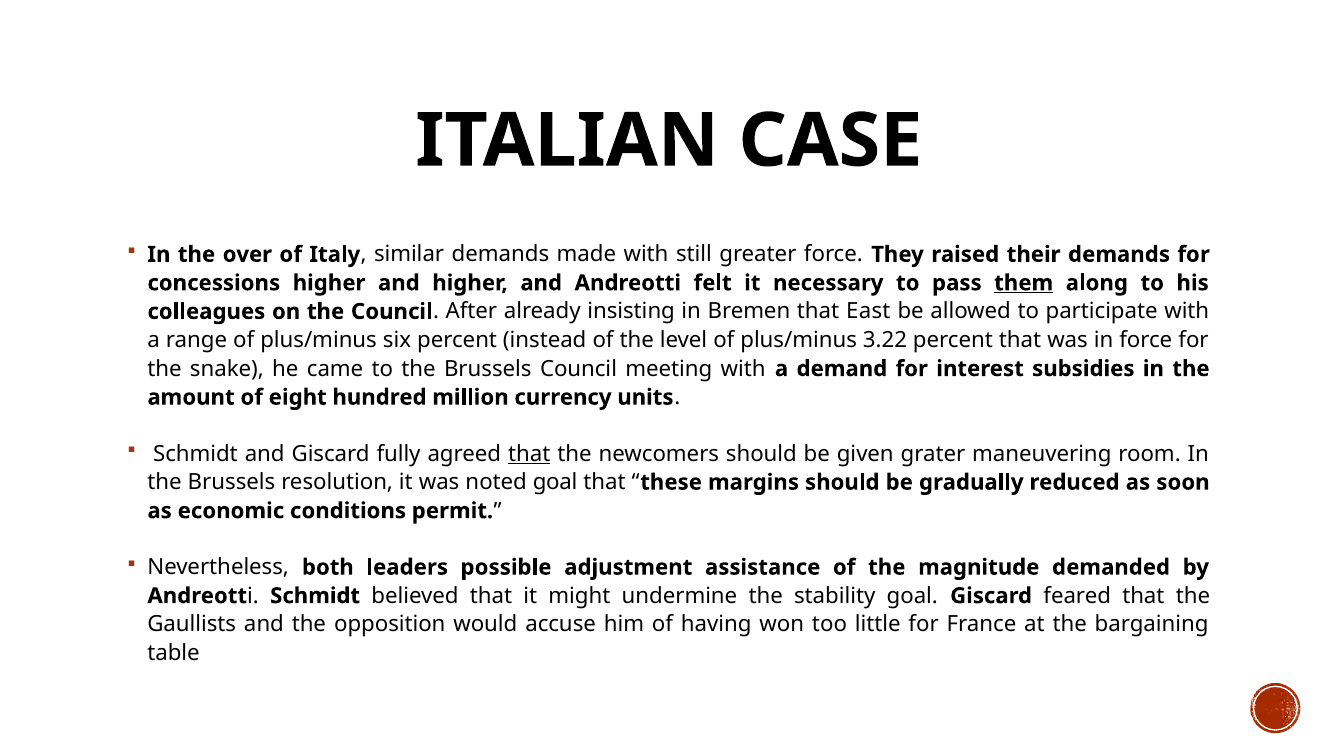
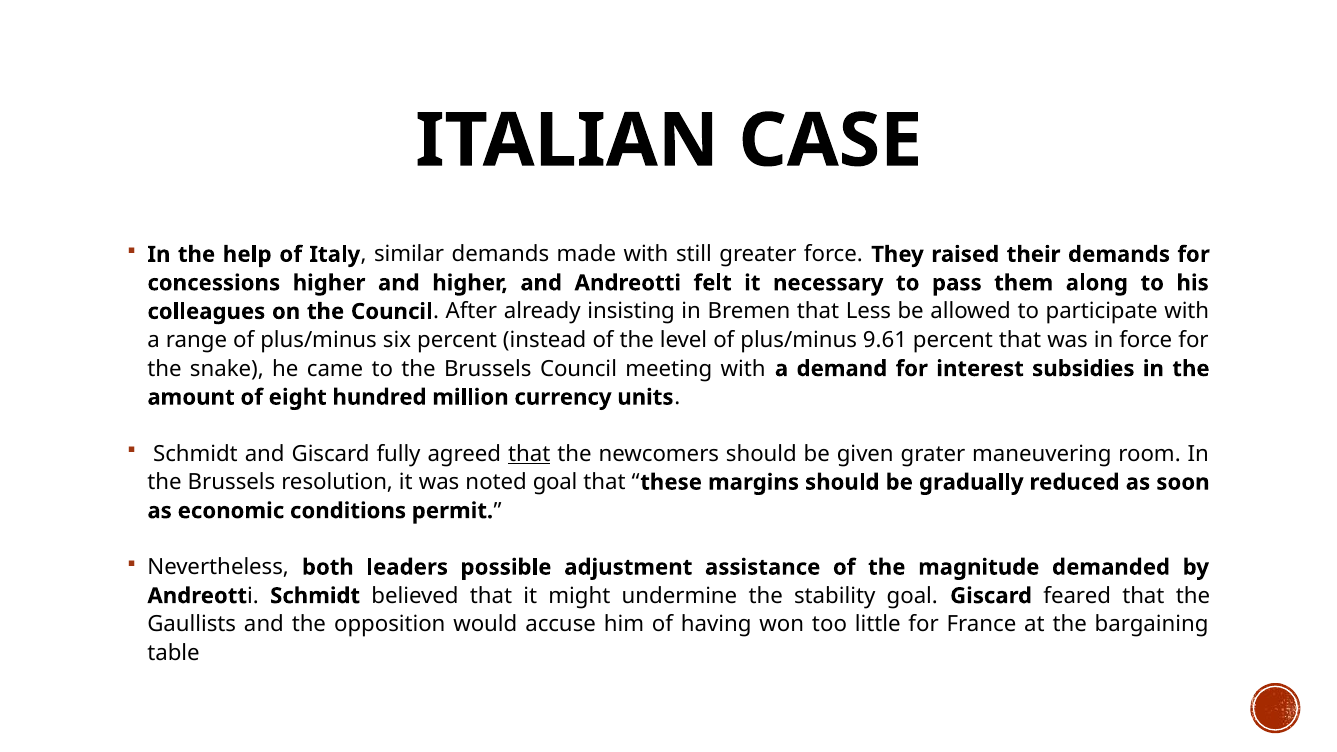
over: over -> help
them underline: present -> none
East: East -> Less
3.22: 3.22 -> 9.61
